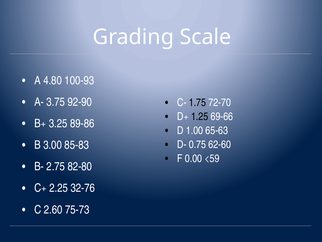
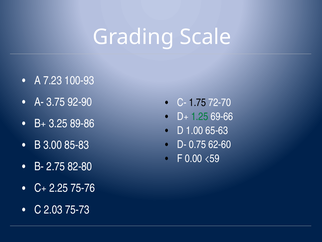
4.80: 4.80 -> 7.23
1.25 colour: black -> green
32-76: 32-76 -> 75-76
2.60: 2.60 -> 2.03
